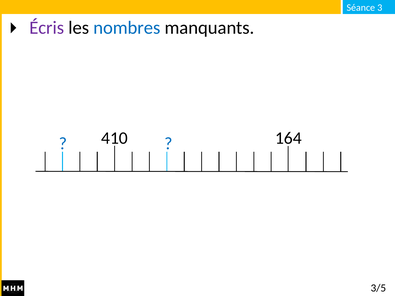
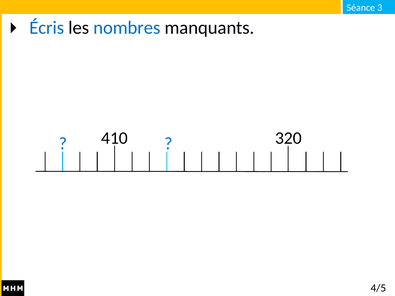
Écris colour: purple -> blue
164: 164 -> 320
3/5: 3/5 -> 4/5
